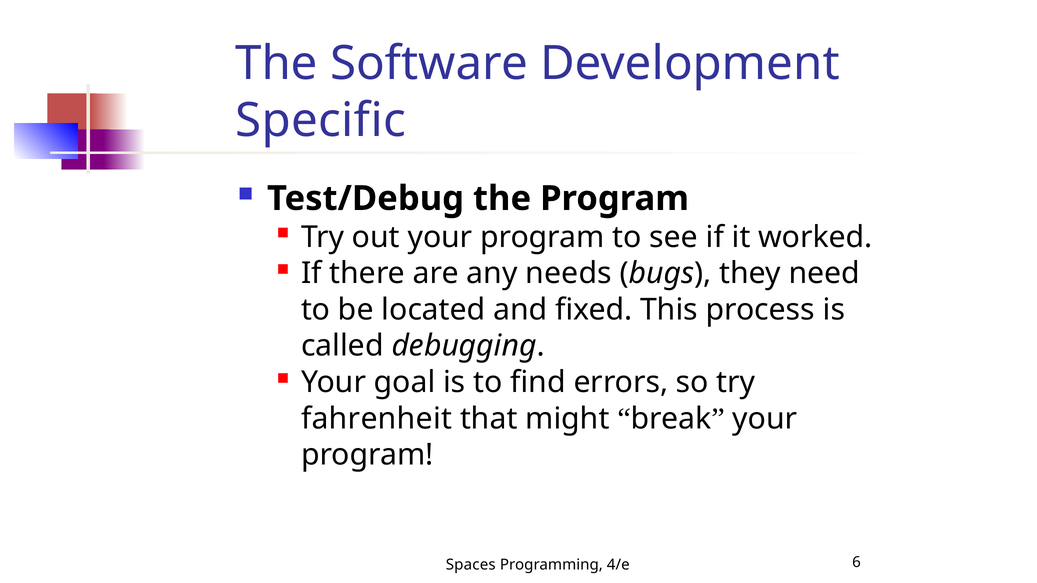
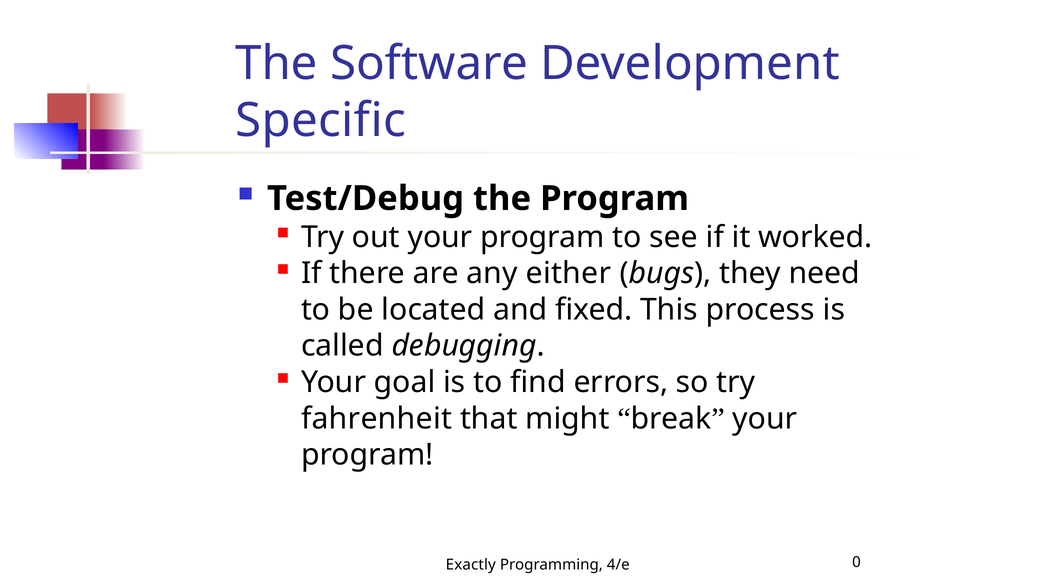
needs: needs -> either
Spaces: Spaces -> Exactly
6: 6 -> 0
